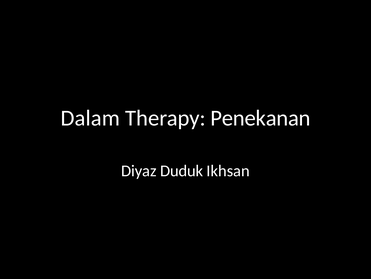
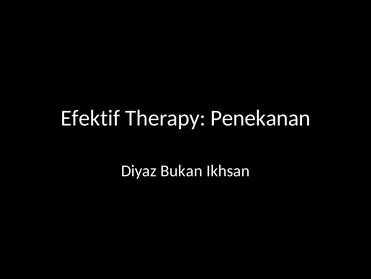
Dalam: Dalam -> Efektif
Duduk: Duduk -> Bukan
